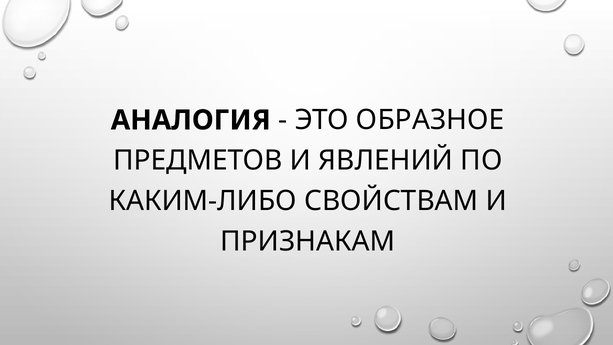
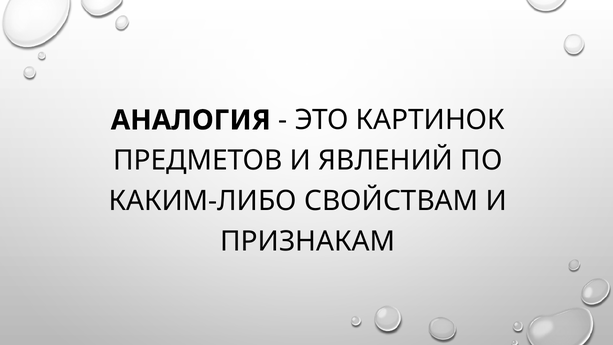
ОБРАЗНОЕ: ОБРАЗНОЕ -> КАРТИНОК
